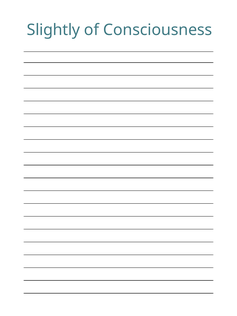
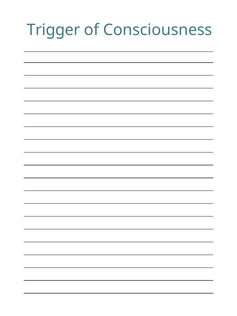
Slightly: Slightly -> Trigger
